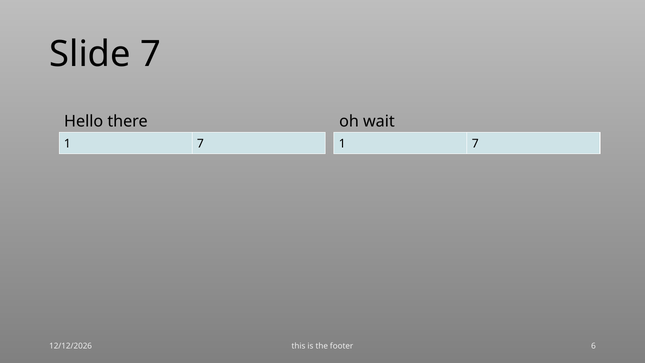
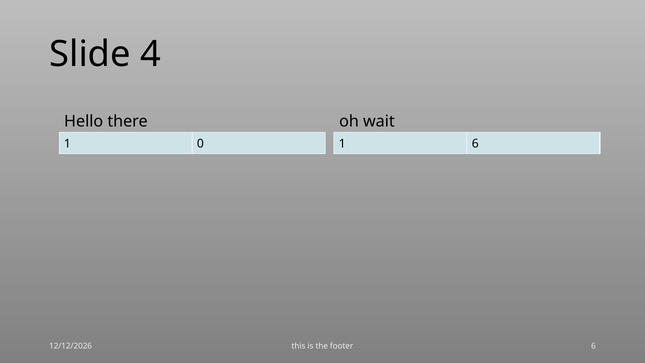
Slide 7: 7 -> 4
7 at (200, 144): 7 -> 0
7 at (475, 144): 7 -> 6
